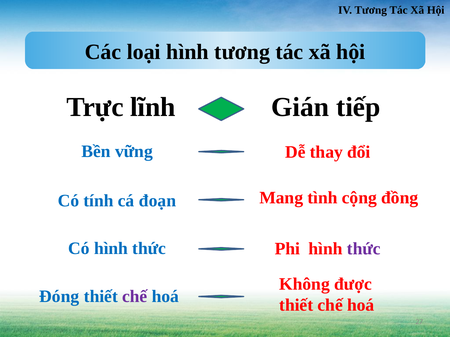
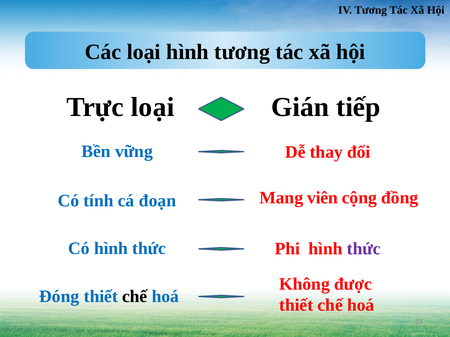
Trực lĩnh: lĩnh -> loại
tình: tình -> viên
chế at (135, 297) colour: purple -> black
